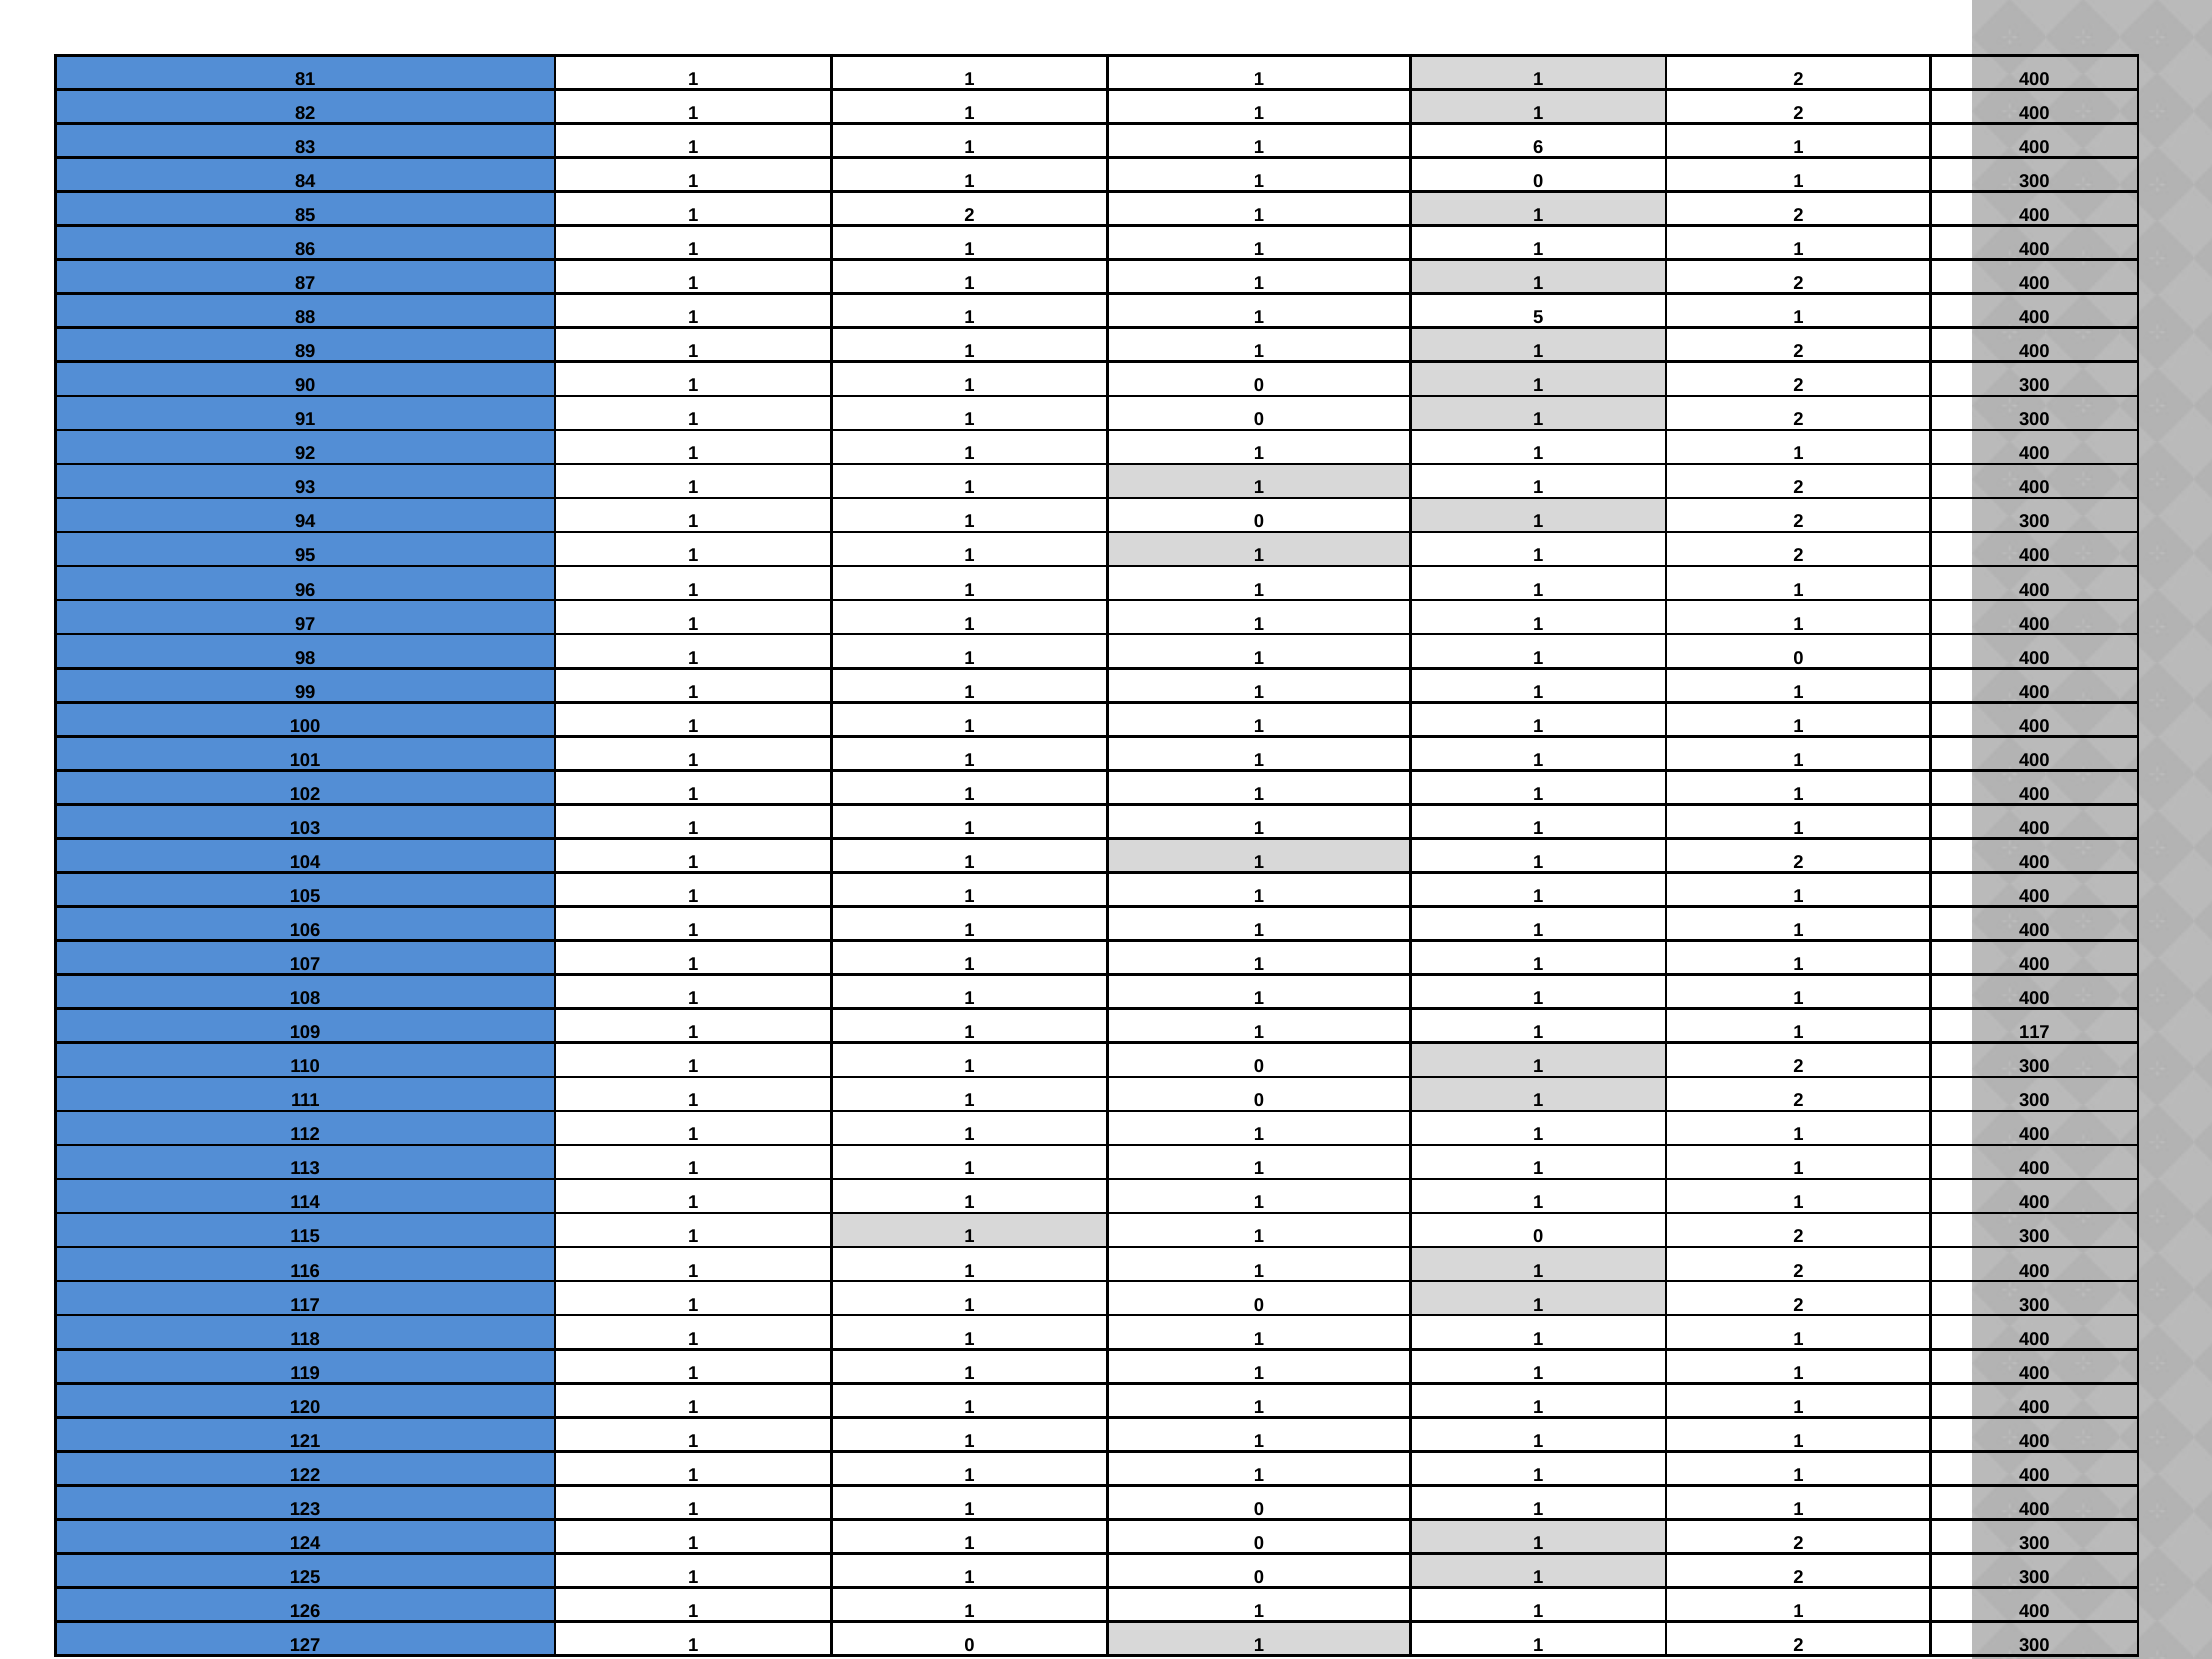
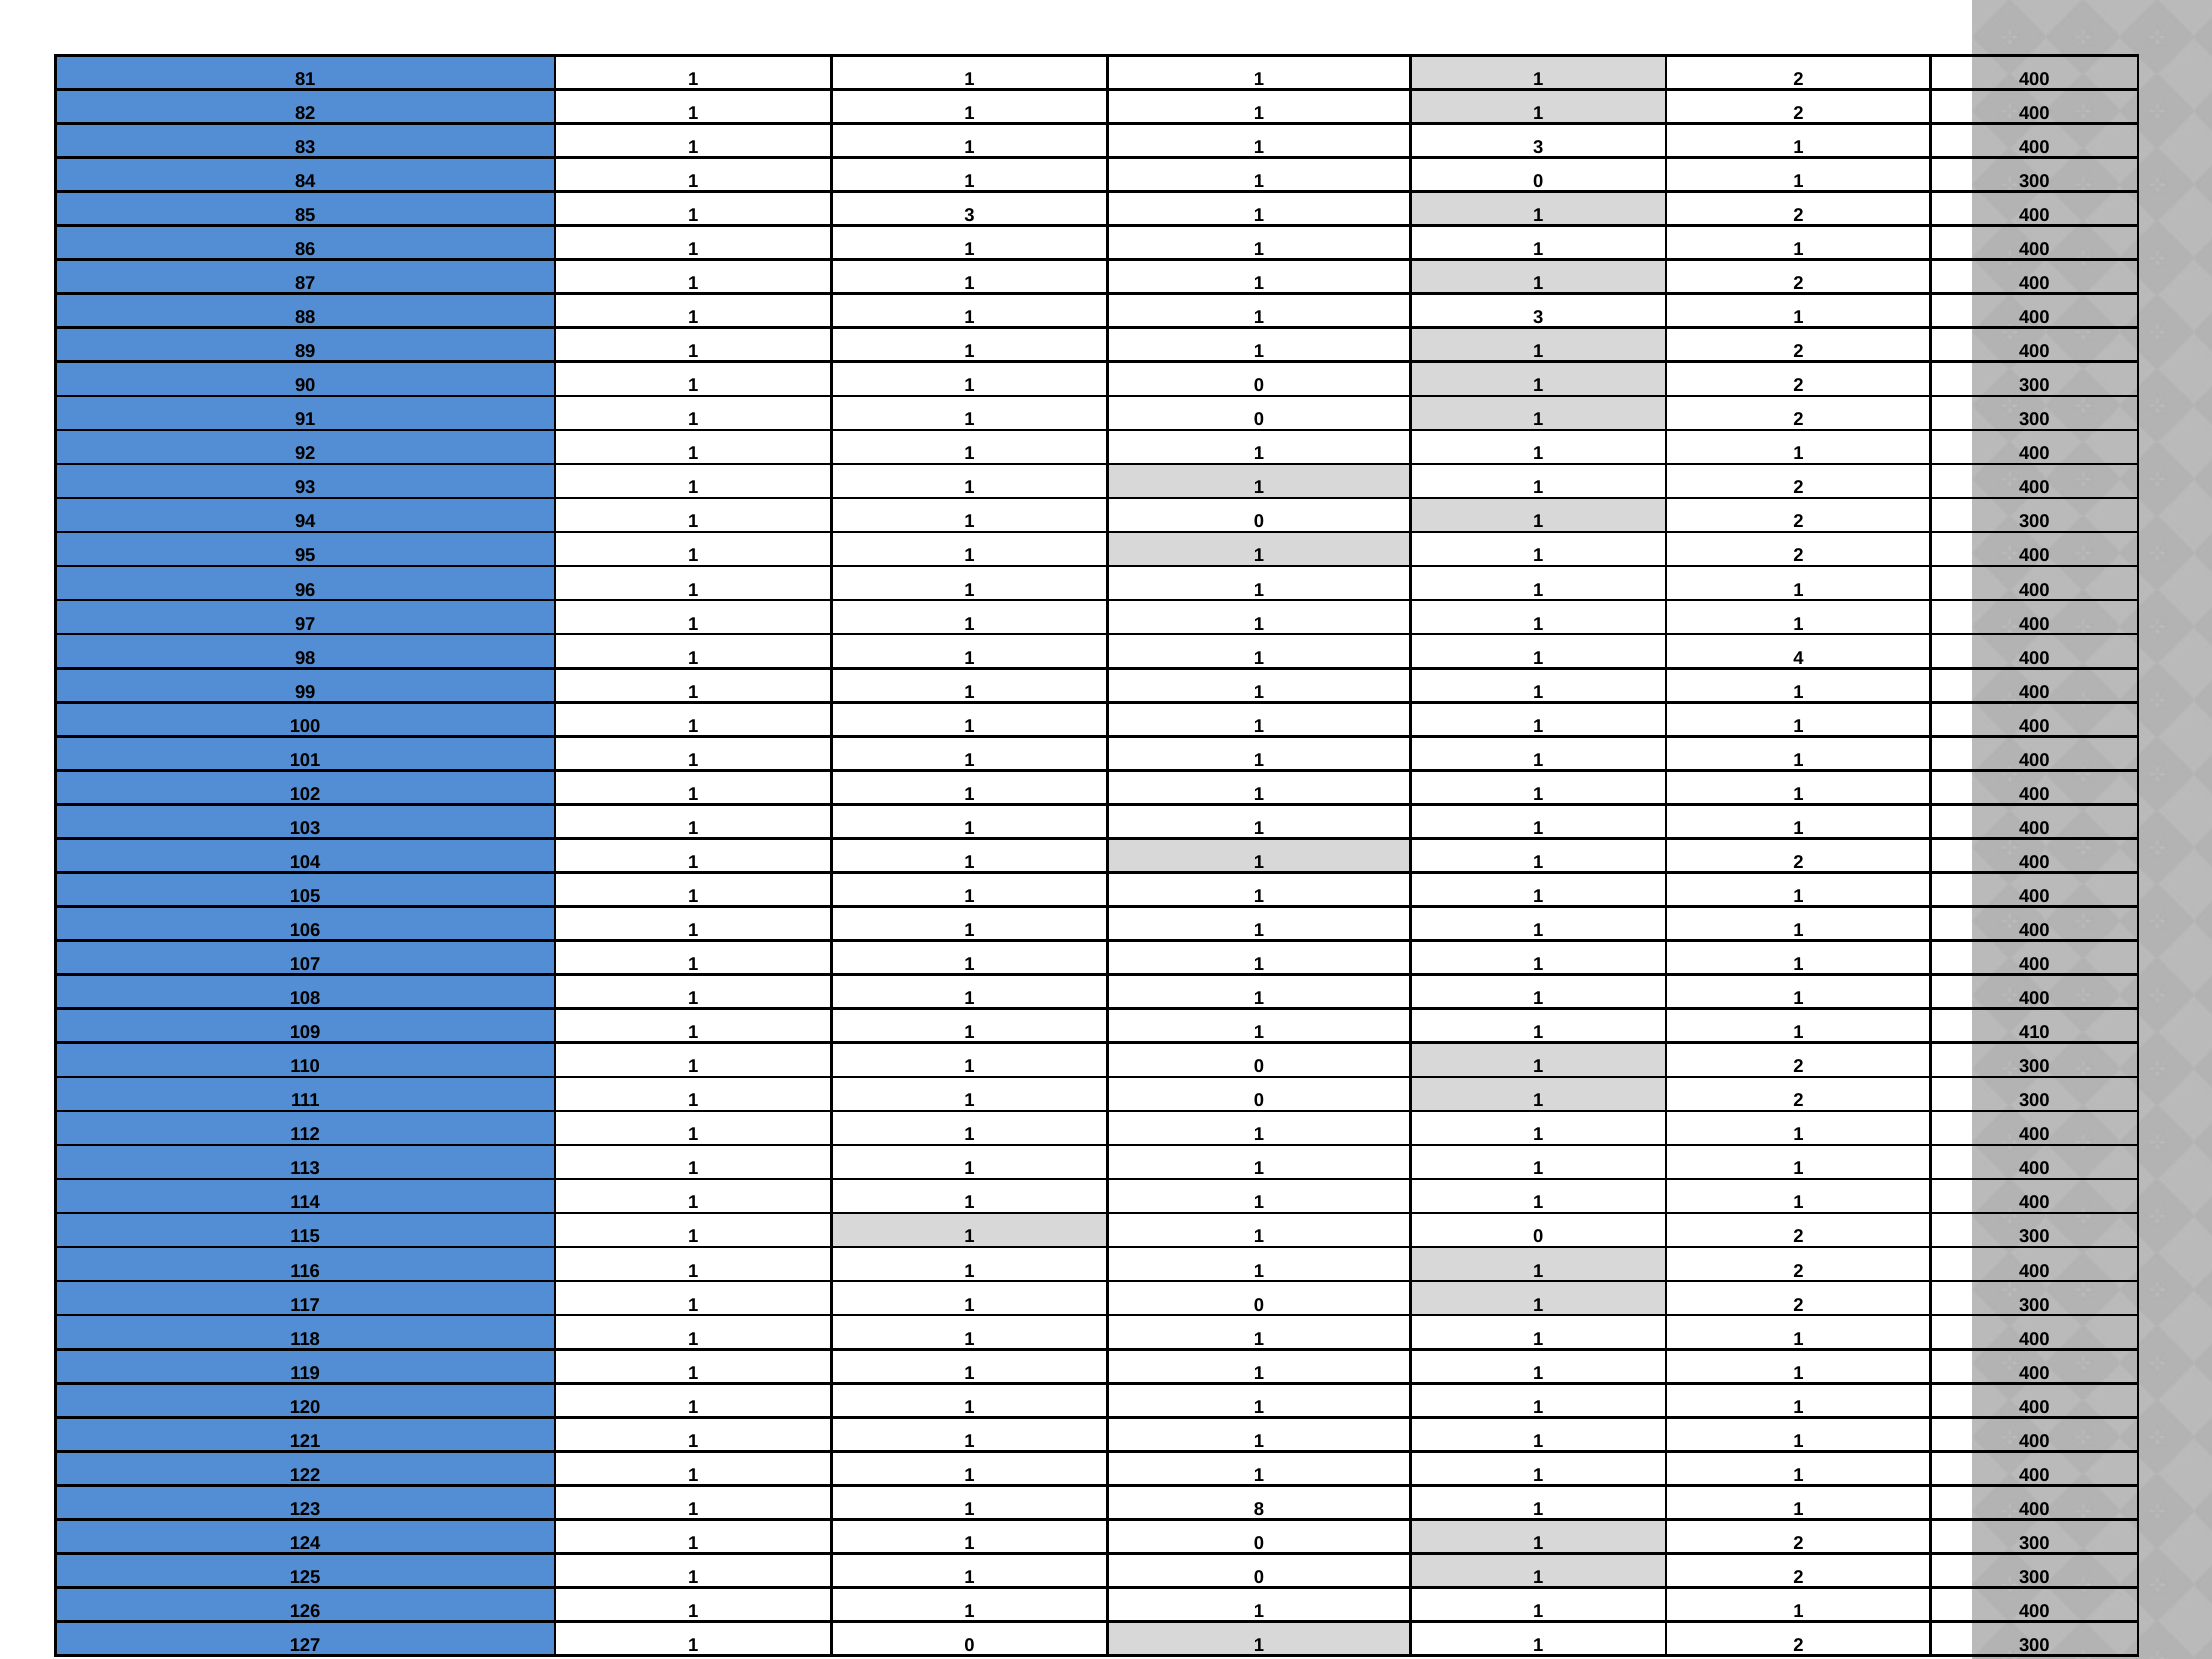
6 at (1538, 147): 6 -> 3
85 1 2: 2 -> 3
5 at (1538, 318): 5 -> 3
0 at (1799, 658): 0 -> 4
1 117: 117 -> 410
123 1 1 0: 0 -> 8
